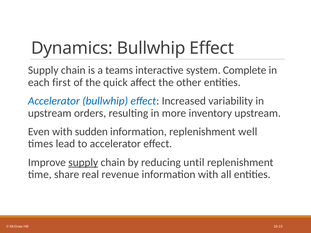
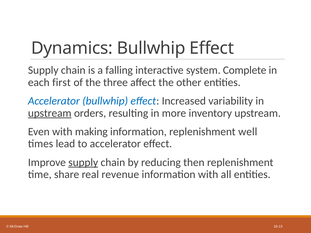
teams: teams -> falling
quick: quick -> three
upstream at (50, 113) underline: none -> present
sudden: sudden -> making
until: until -> then
